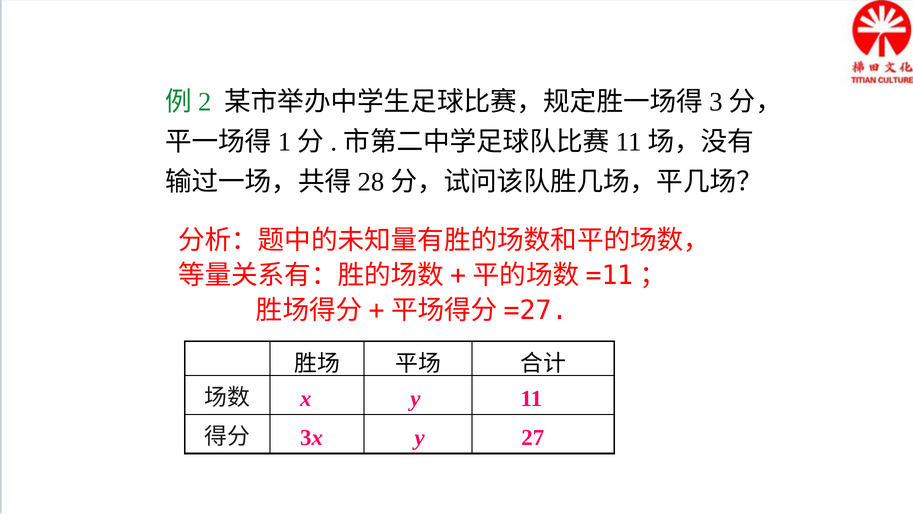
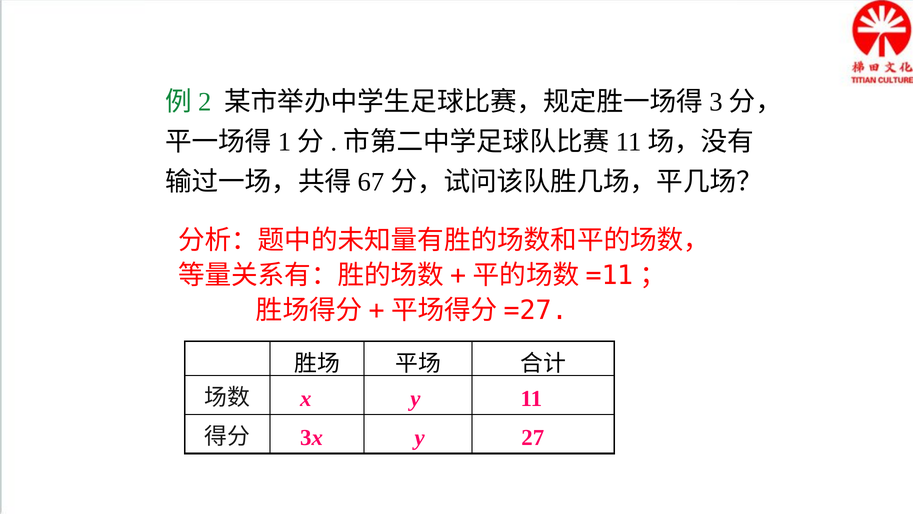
28: 28 -> 67
